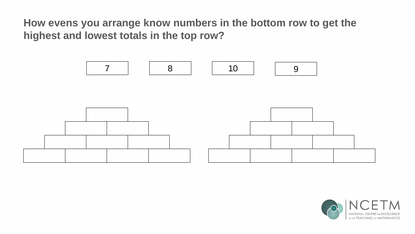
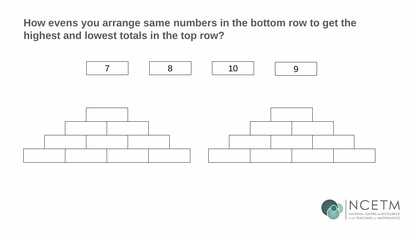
know: know -> same
